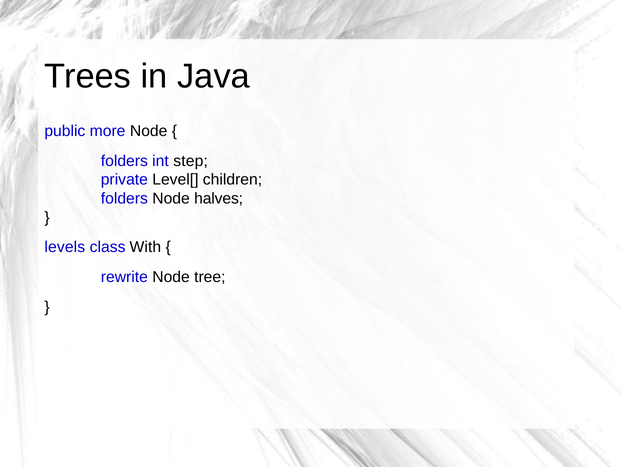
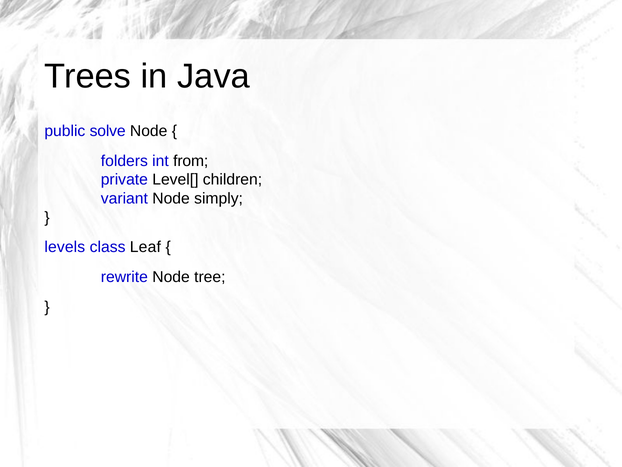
more: more -> solve
step: step -> from
folders at (124, 198): folders -> variant
halves: halves -> simply
With: With -> Leaf
